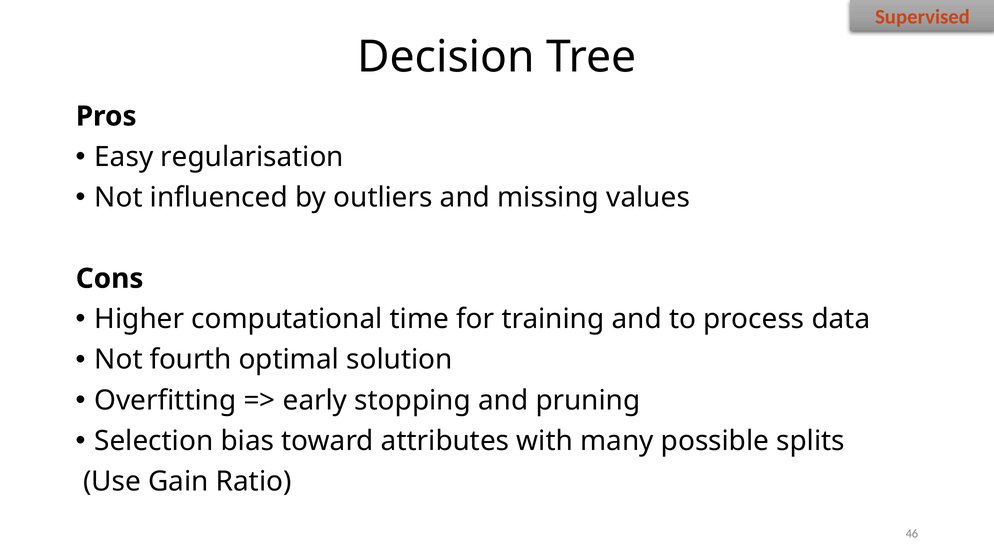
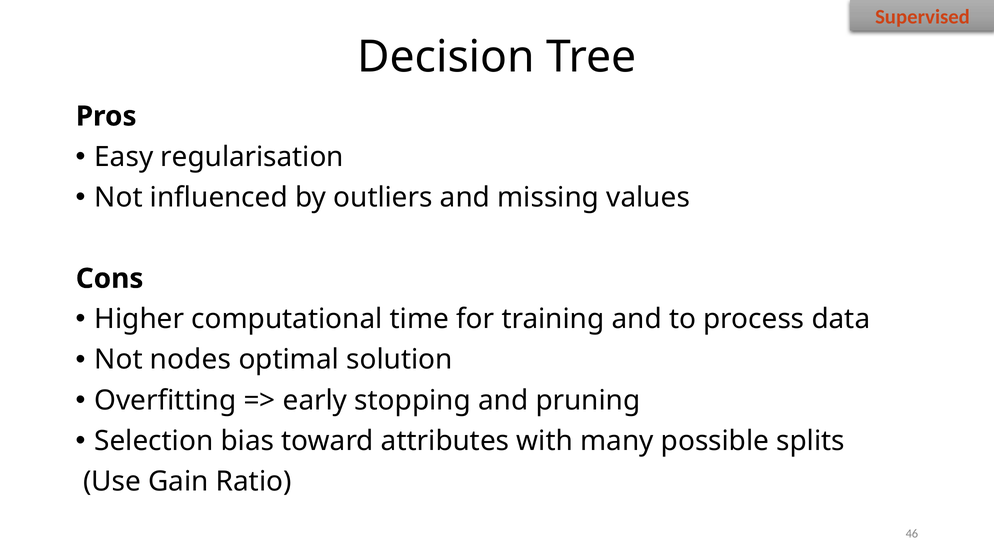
fourth: fourth -> nodes
